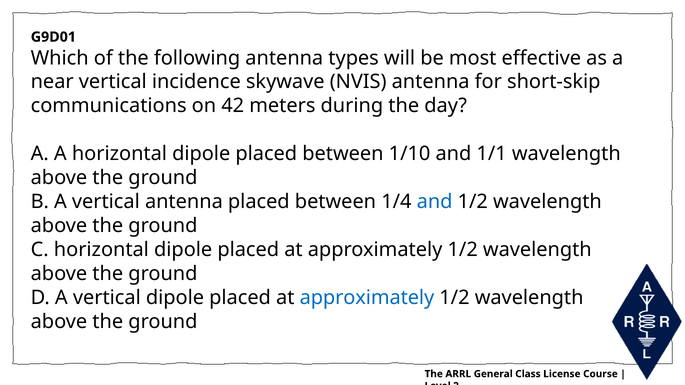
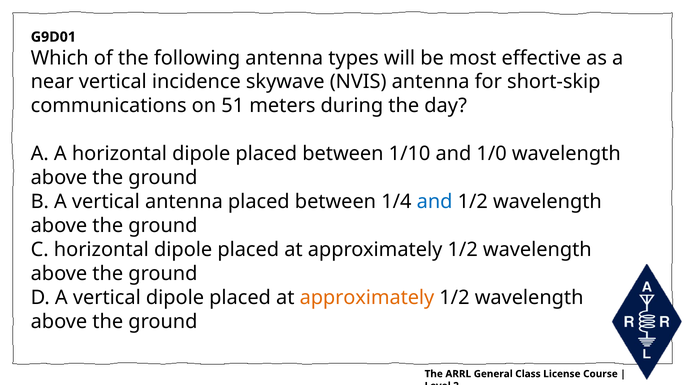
42: 42 -> 51
1/1: 1/1 -> 1/0
approximately at (367, 298) colour: blue -> orange
